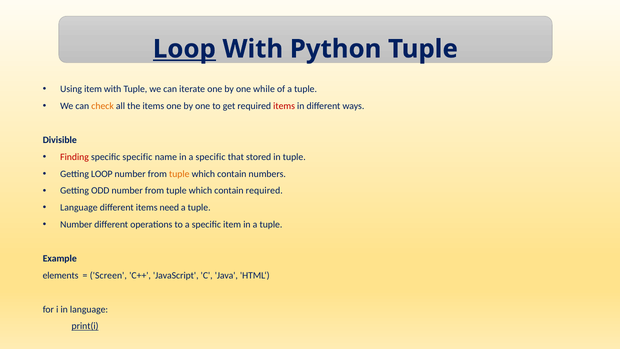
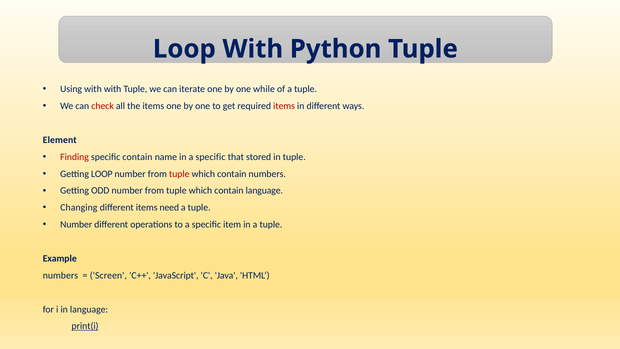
Loop at (184, 49) underline: present -> none
Using item: item -> with
check colour: orange -> red
Divisible: Divisible -> Element
specific specific: specific -> contain
tuple at (179, 174) colour: orange -> red
contain required: required -> language
Language at (79, 208): Language -> Changing
elements at (61, 275): elements -> numbers
